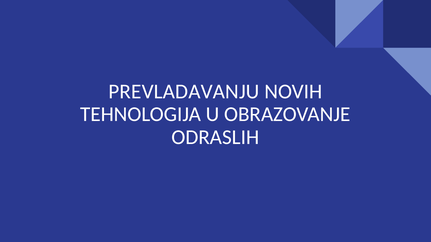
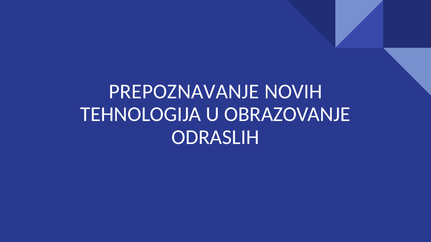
PREVLADAVANJU: PREVLADAVANJU -> PREPOZNAVANJE
